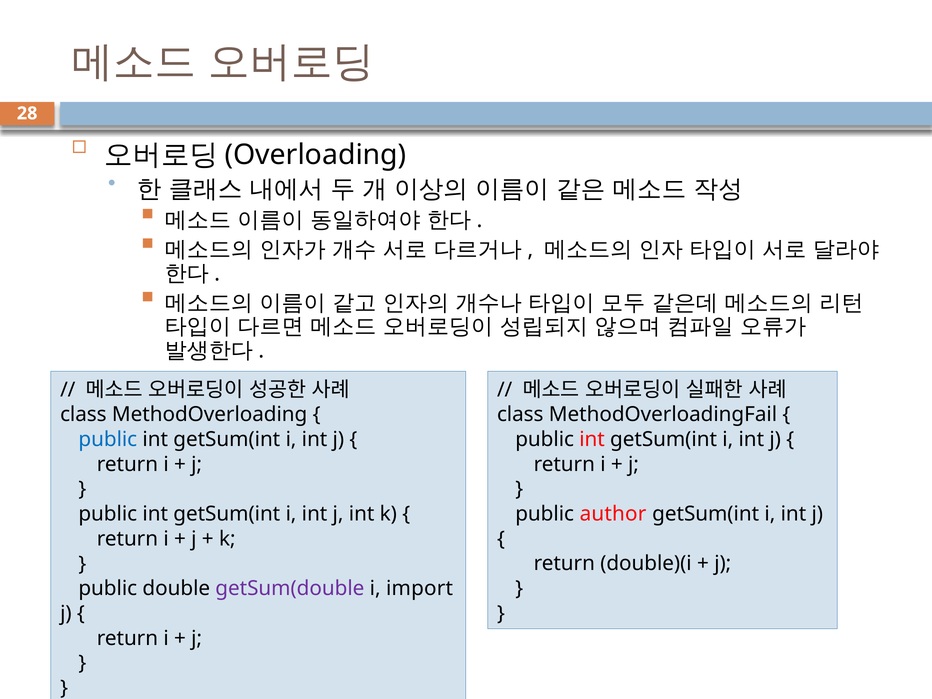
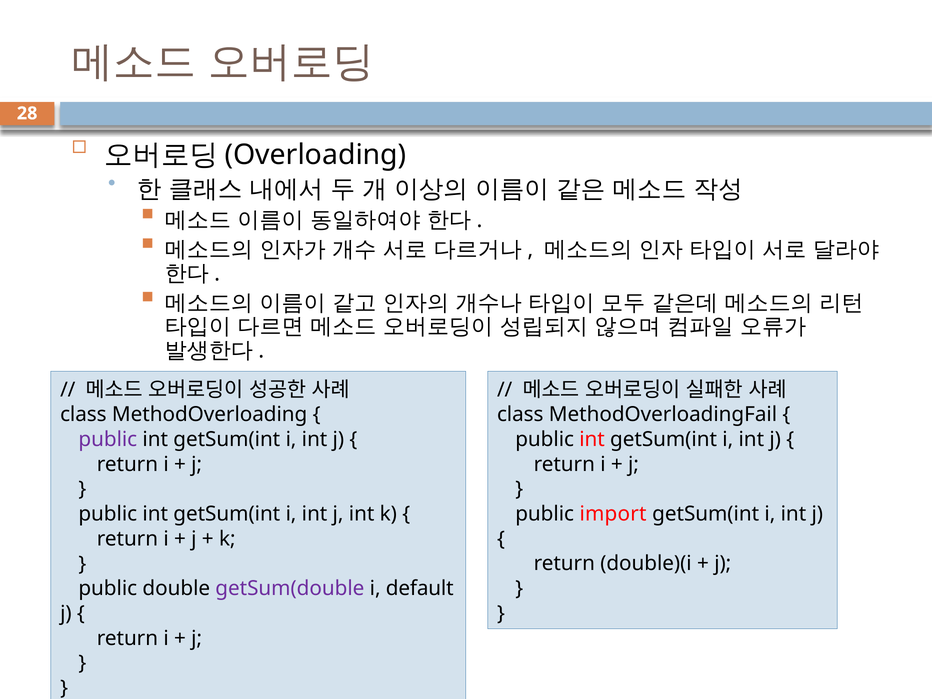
public at (108, 439) colour: blue -> purple
author: author -> import
import: import -> default
